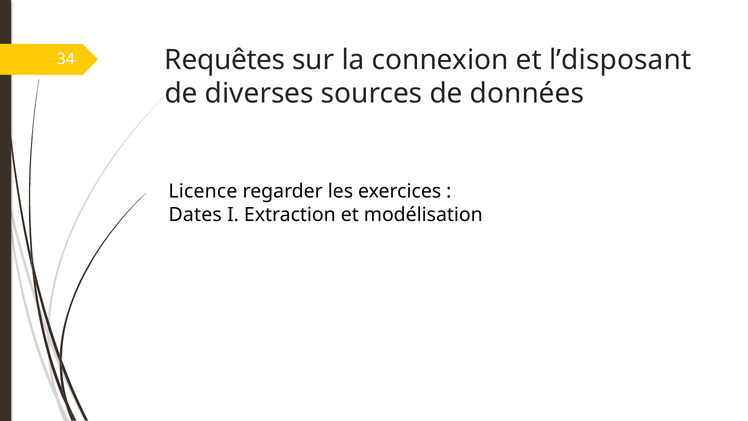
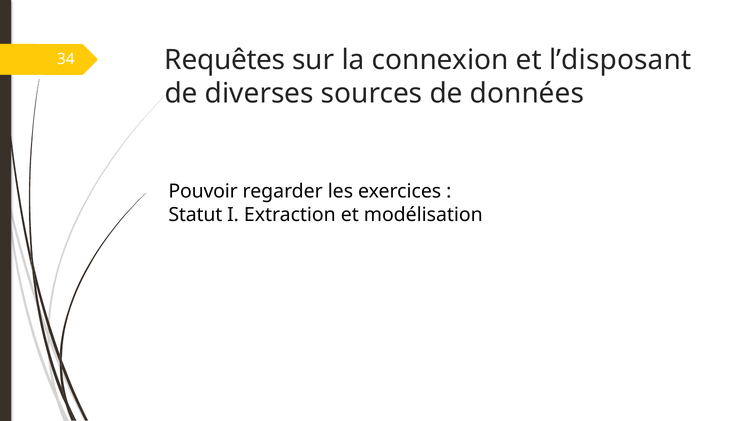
Licence: Licence -> Pouvoir
Dates: Dates -> Statut
